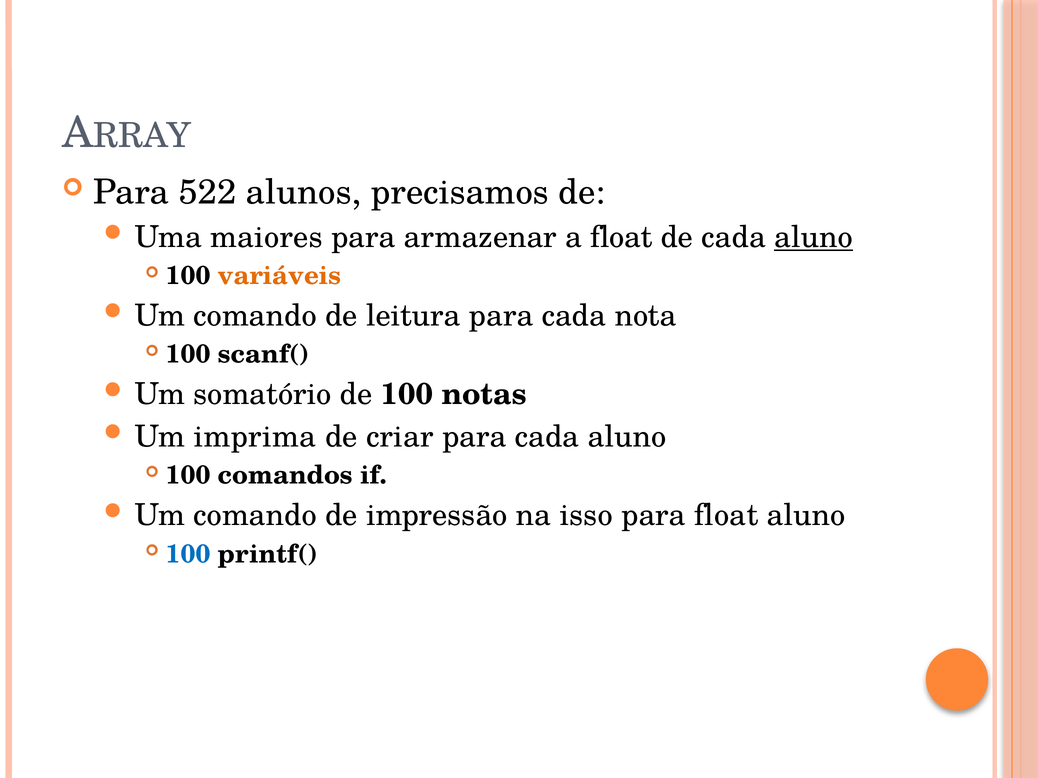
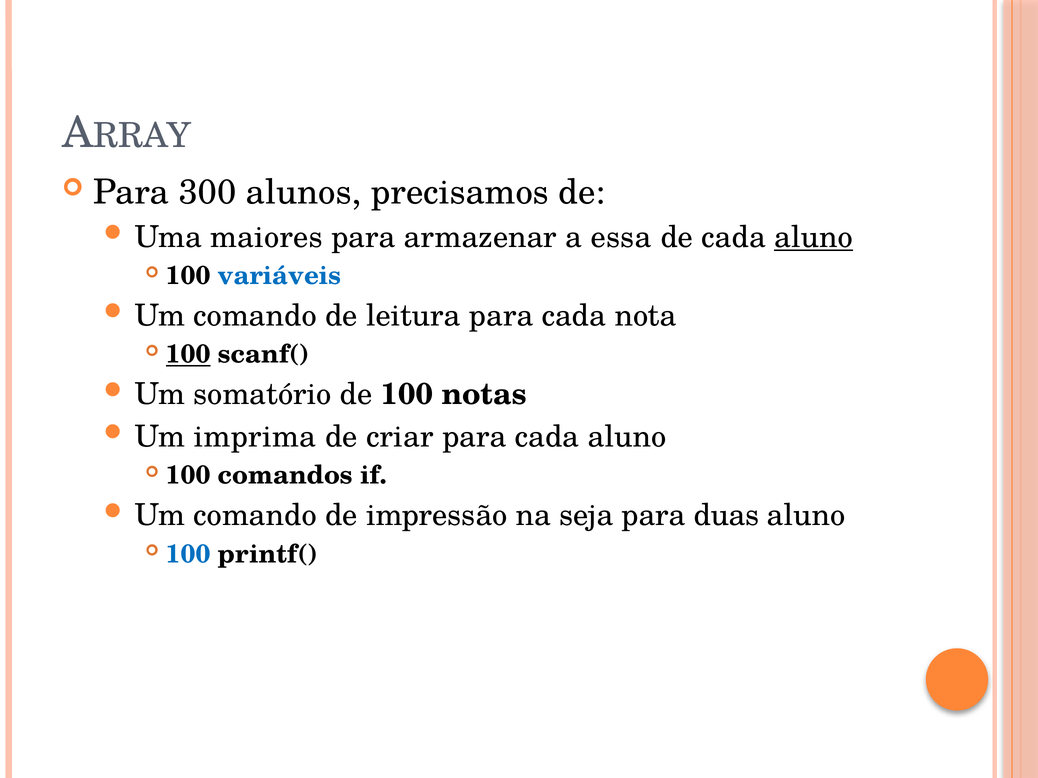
522: 522 -> 300
a float: float -> essa
variáveis colour: orange -> blue
100 at (188, 355) underline: none -> present
isso: isso -> seja
para float: float -> duas
